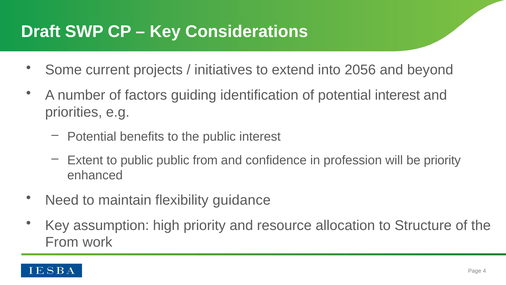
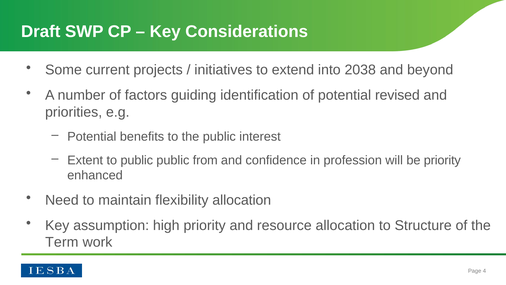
2056: 2056 -> 2038
potential interest: interest -> revised
flexibility guidance: guidance -> allocation
From at (62, 242): From -> Term
